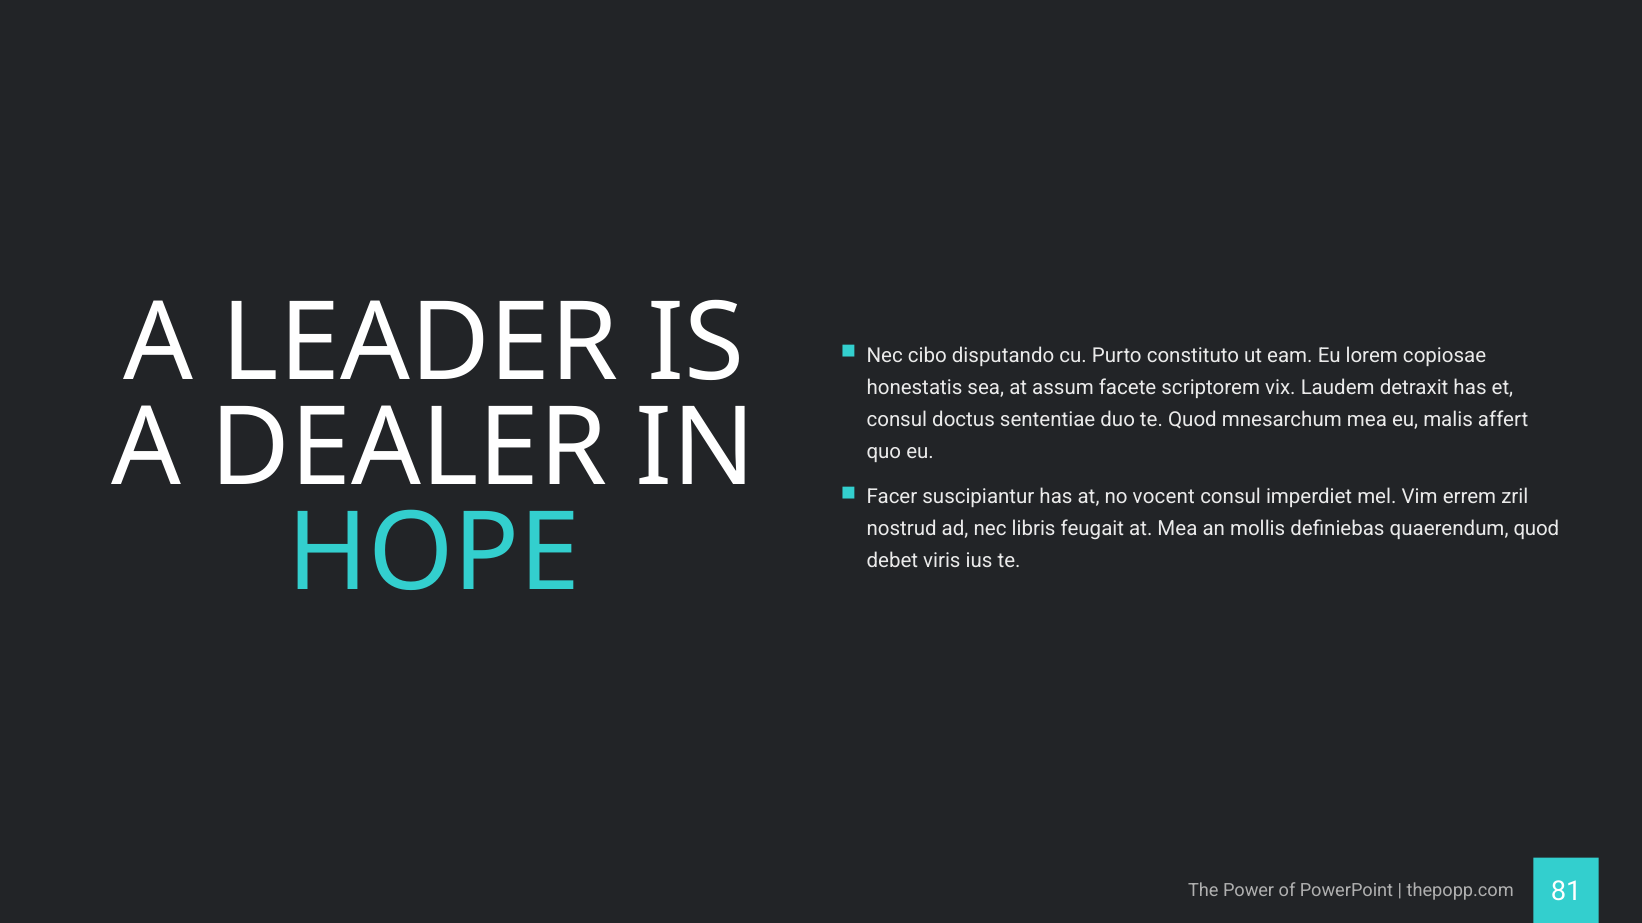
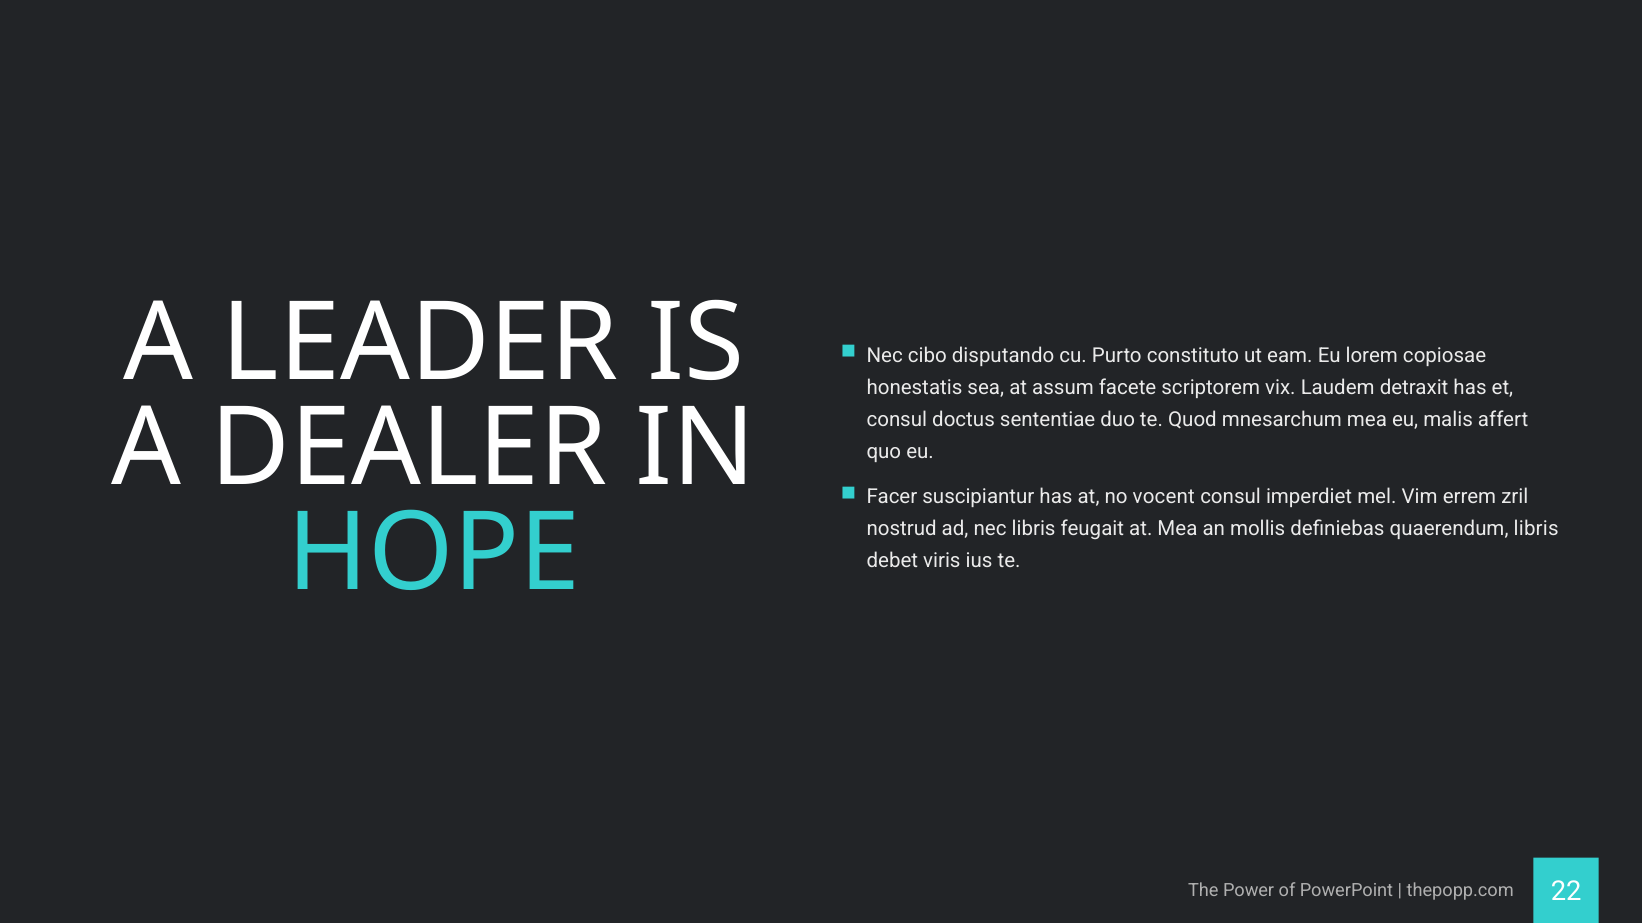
quaerendum quod: quod -> libris
81: 81 -> 22
